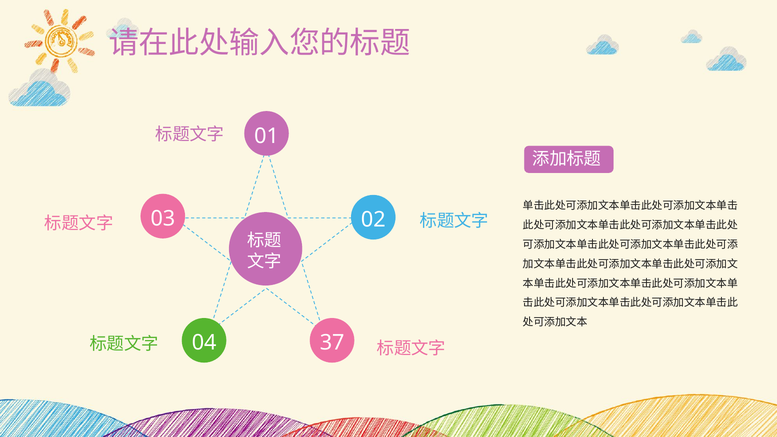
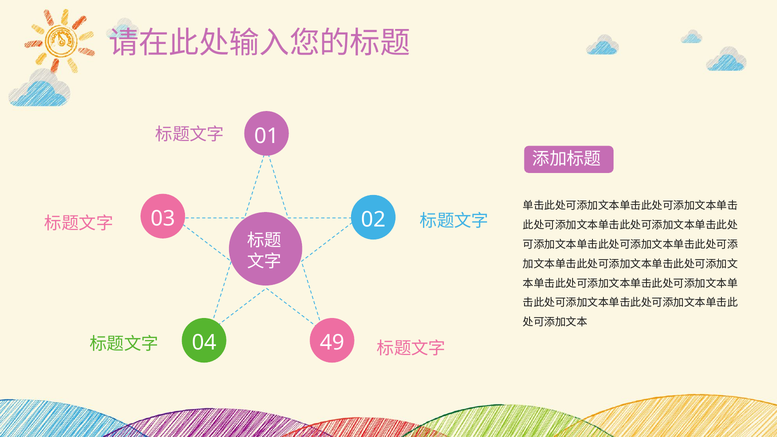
37: 37 -> 49
